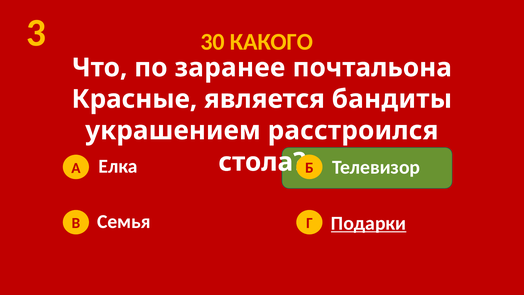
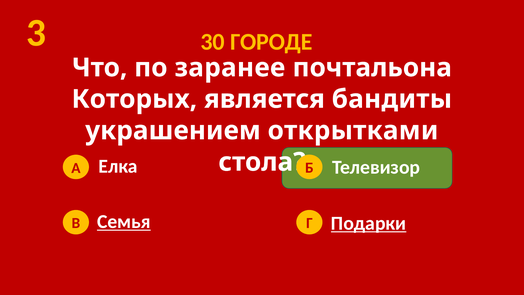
КАКОГО: КАКОГО -> ГОРОДЕ
Красные: Красные -> Которых
расстроился: расстроился -> открытками
Семья underline: none -> present
